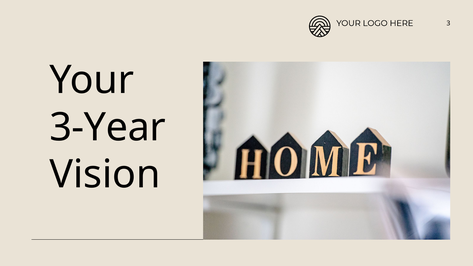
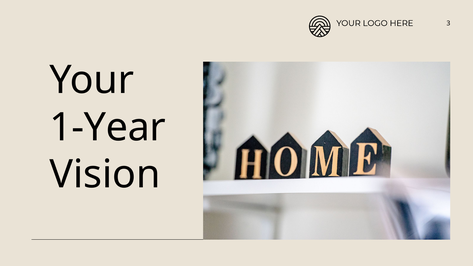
3-Year: 3-Year -> 1-Year
